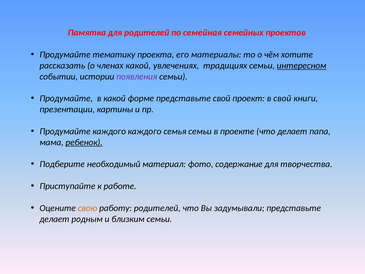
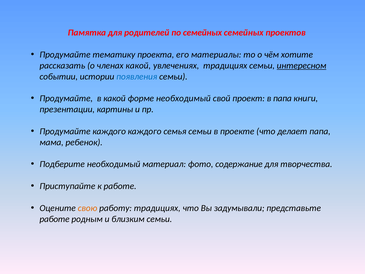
по семейная: семейная -> семейных
появления colour: purple -> blue
форме представьте: представьте -> необходимый
в свой: свой -> папа
ребенок underline: present -> none
работу родителей: родителей -> традициях
делает at (54, 219): делает -> работе
